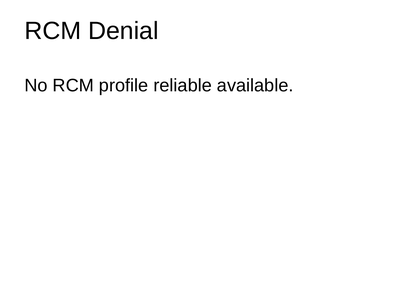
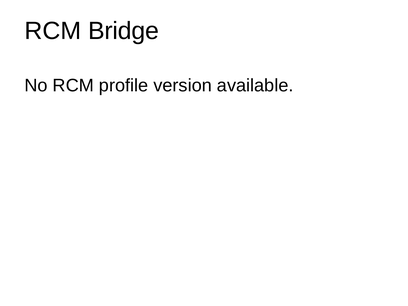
Denial: Denial -> Bridge
reliable: reliable -> version
